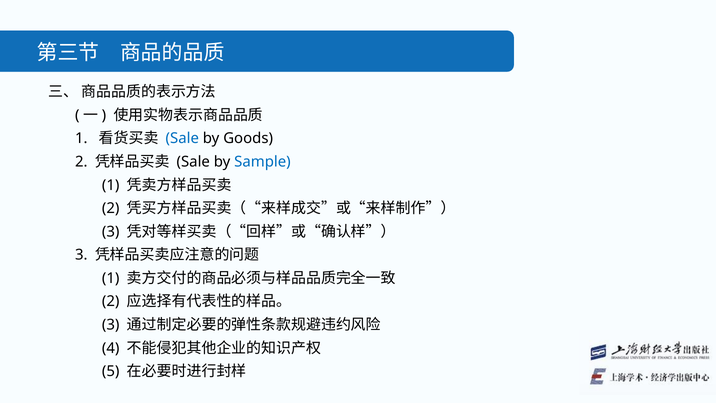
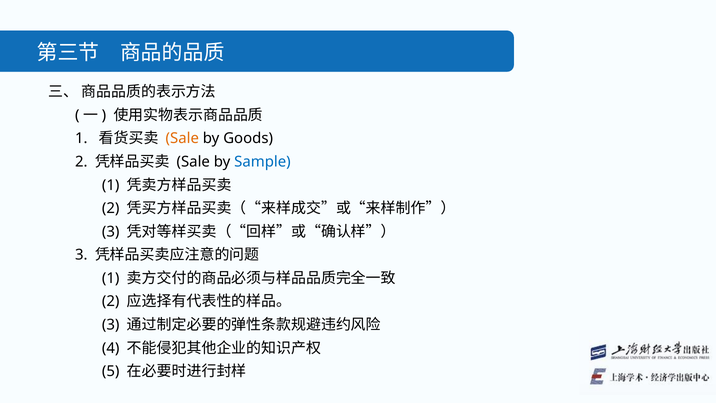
Sale at (182, 138) colour: blue -> orange
